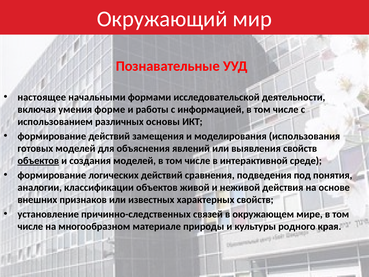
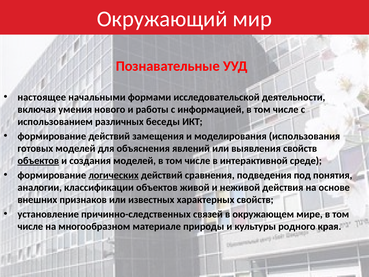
форме: форме -> нового
основы: основы -> беседы
логических underline: none -> present
